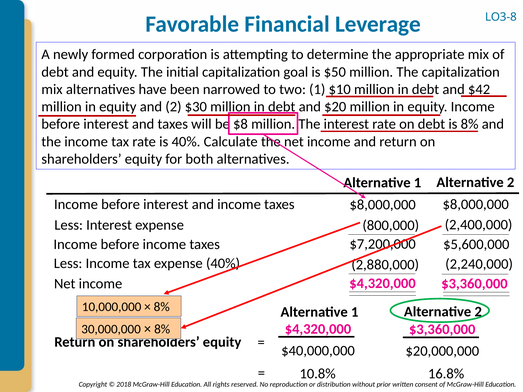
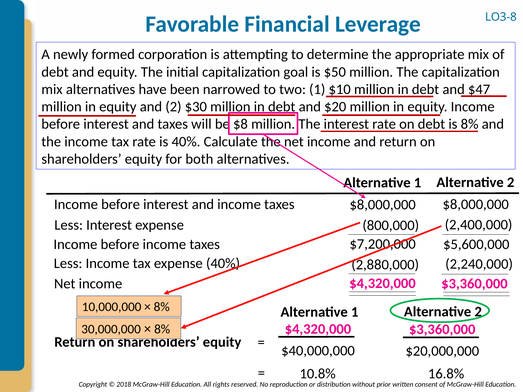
$42: $42 -> $47
